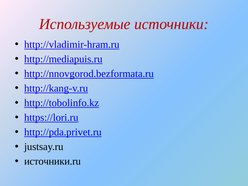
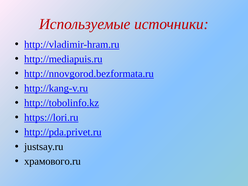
источники.ru: источники.ru -> храмового.ru
